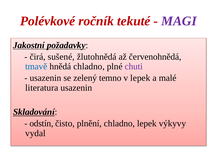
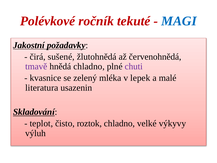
MAGI colour: purple -> blue
tmavě colour: blue -> purple
usazenin at (46, 78): usazenin -> kvasnice
temno: temno -> mléka
odstín: odstín -> teplot
plnění: plnění -> roztok
chladno lepek: lepek -> velké
vydal: vydal -> výluh
